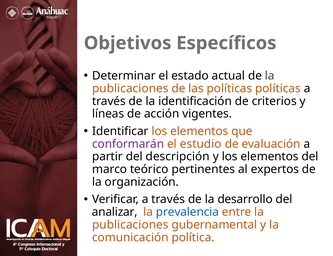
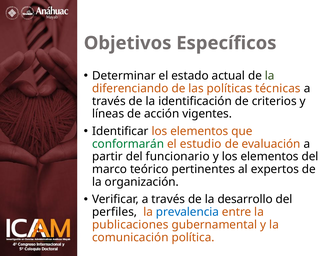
publicaciones at (130, 88): publicaciones -> diferenciando
políticas políticas: políticas -> técnicas
conformarán colour: purple -> green
descripción: descripción -> funcionario
analizar: analizar -> perfiles
